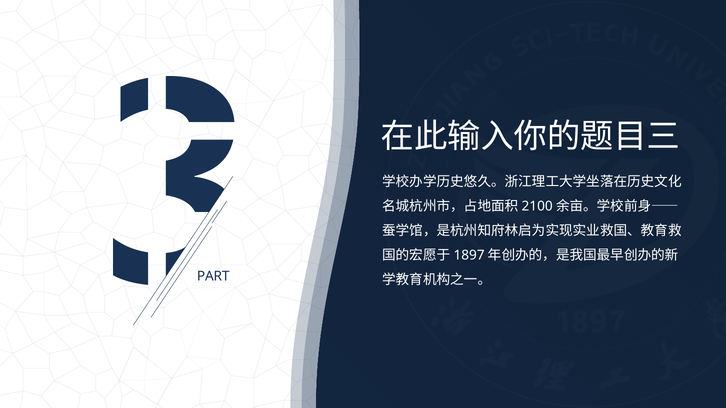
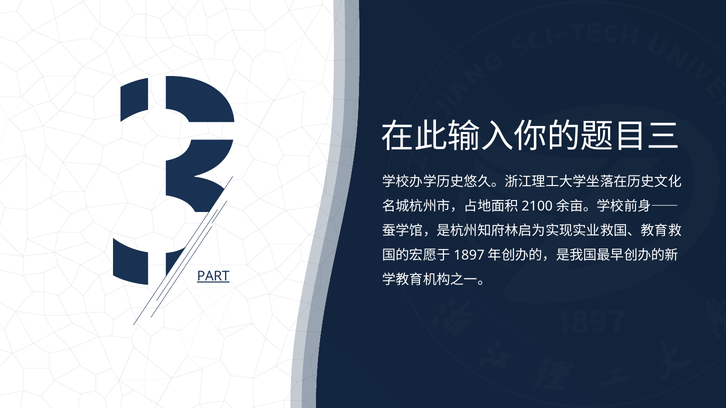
PART underline: none -> present
